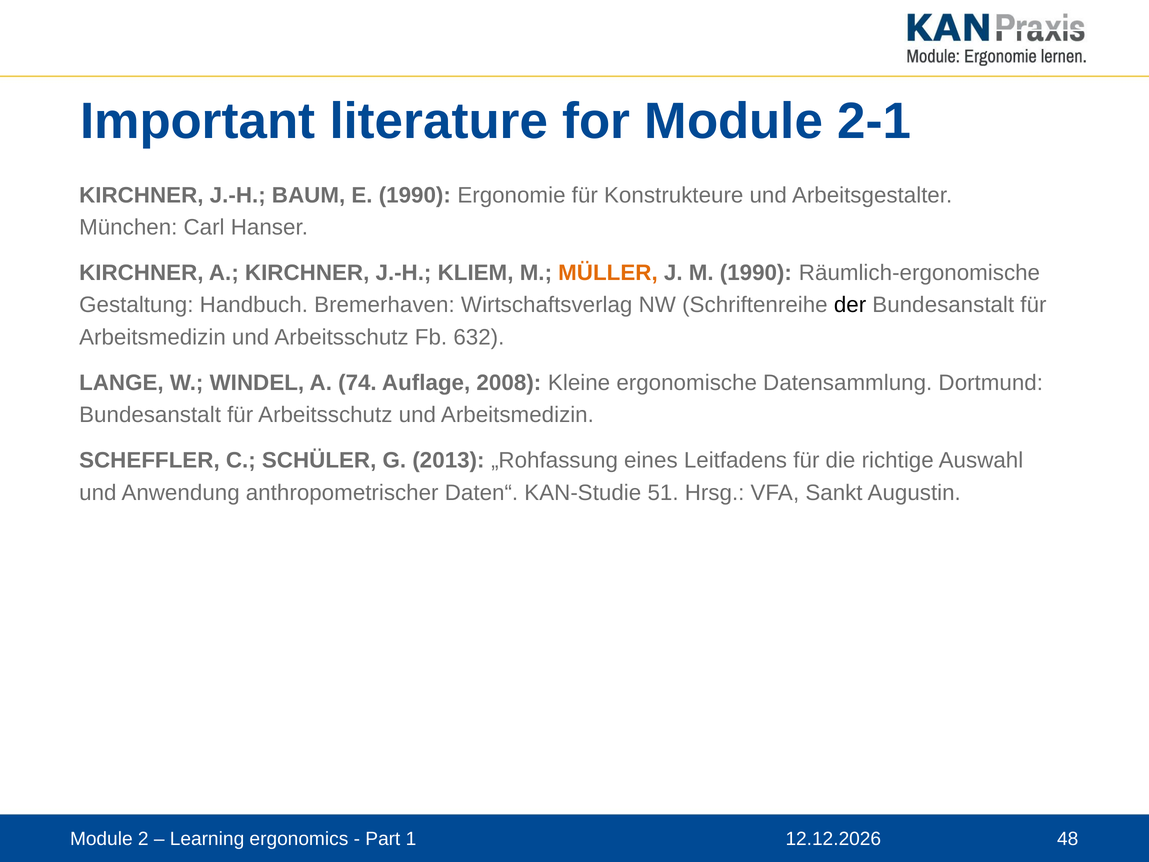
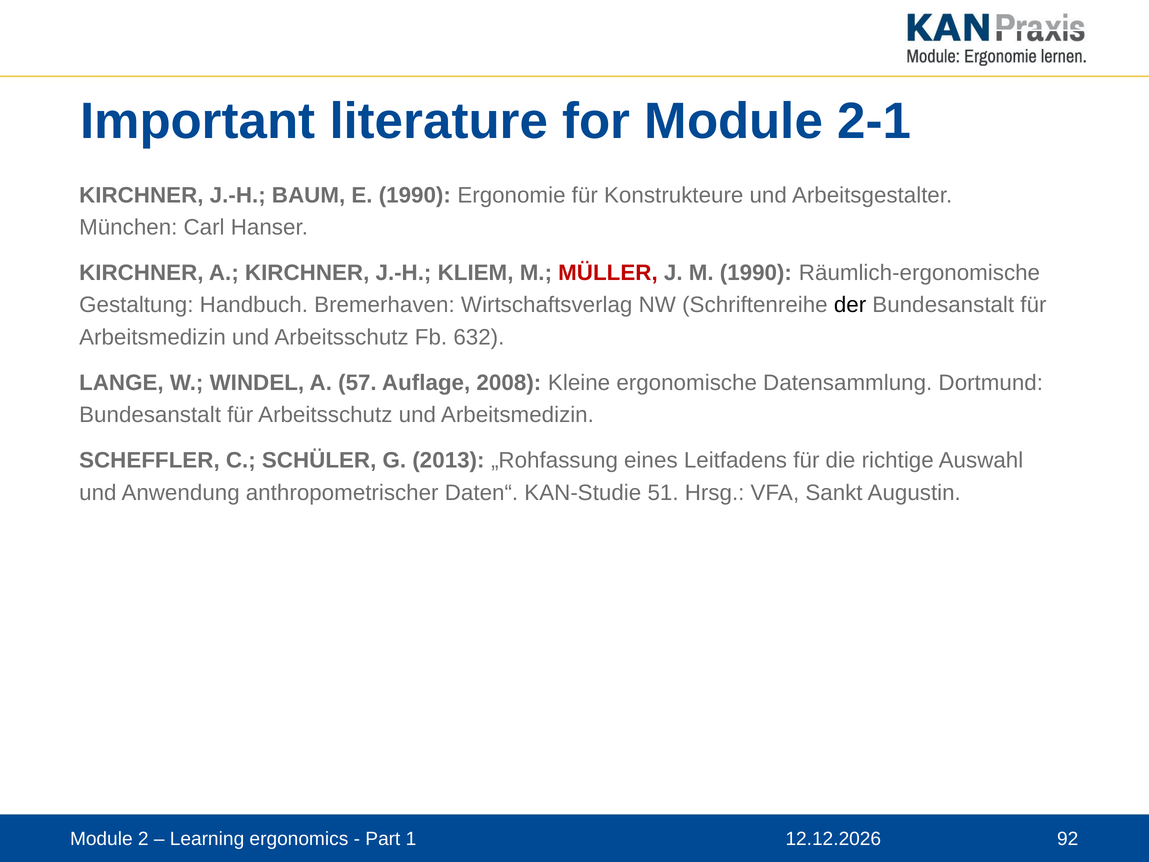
MÜLLER colour: orange -> red
74: 74 -> 57
48: 48 -> 92
